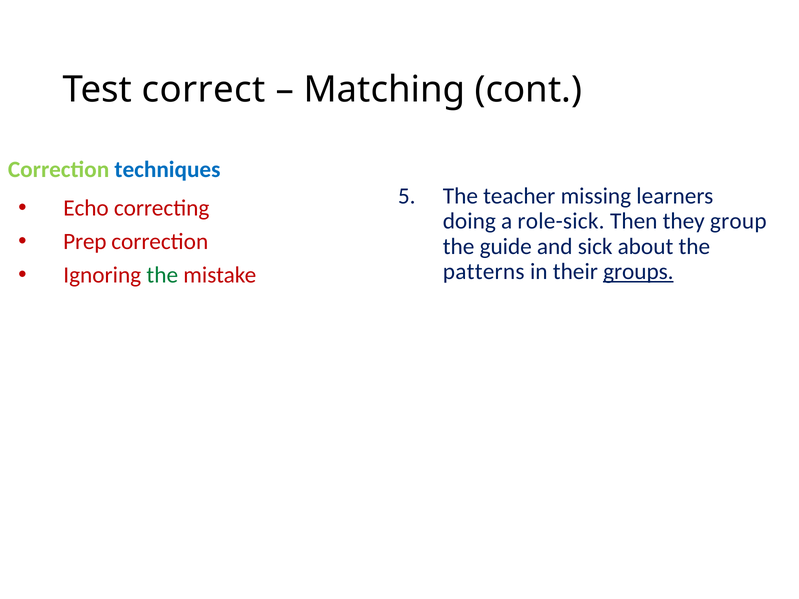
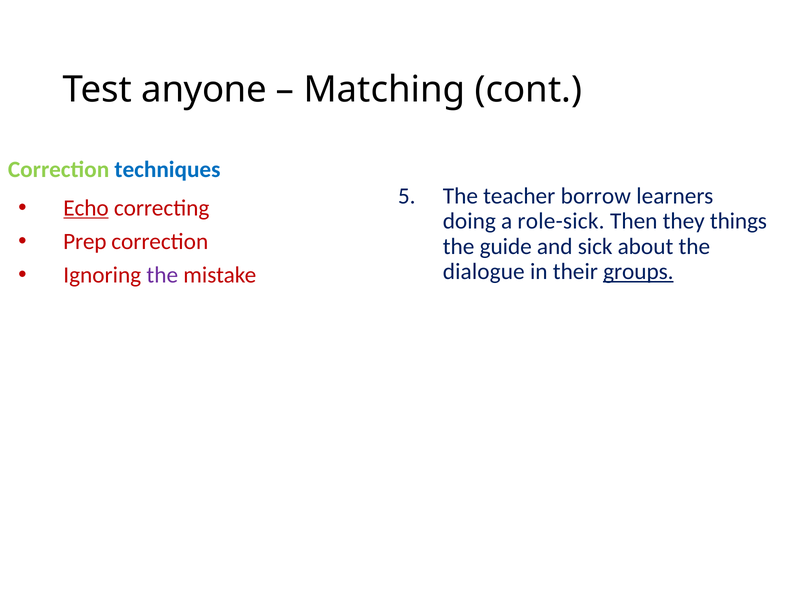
correct: correct -> anyone
missing: missing -> borrow
Echo underline: none -> present
group: group -> things
patterns: patterns -> dialogue
the at (162, 275) colour: green -> purple
